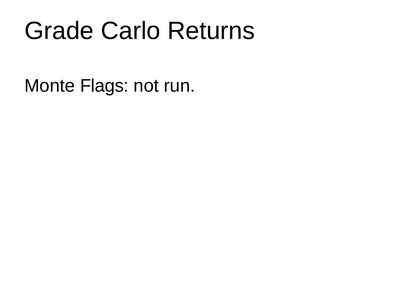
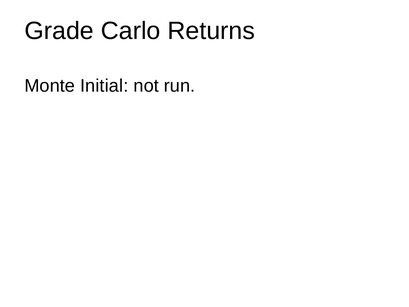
Flags: Flags -> Initial
